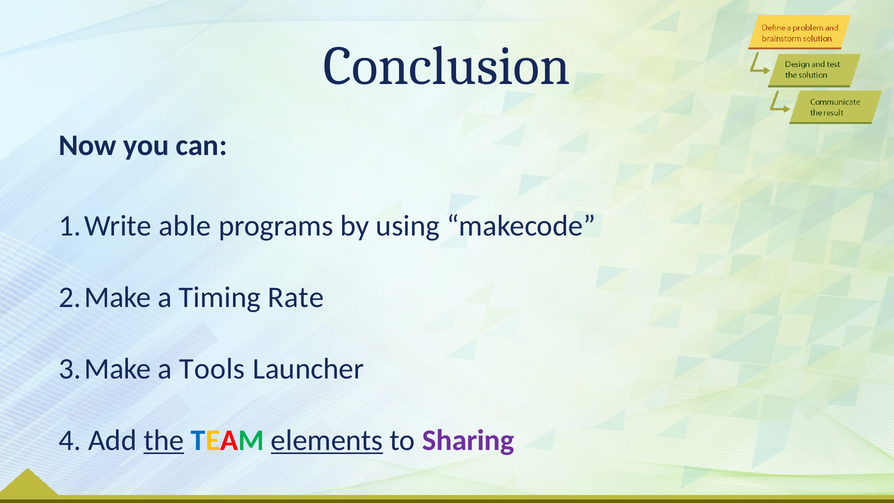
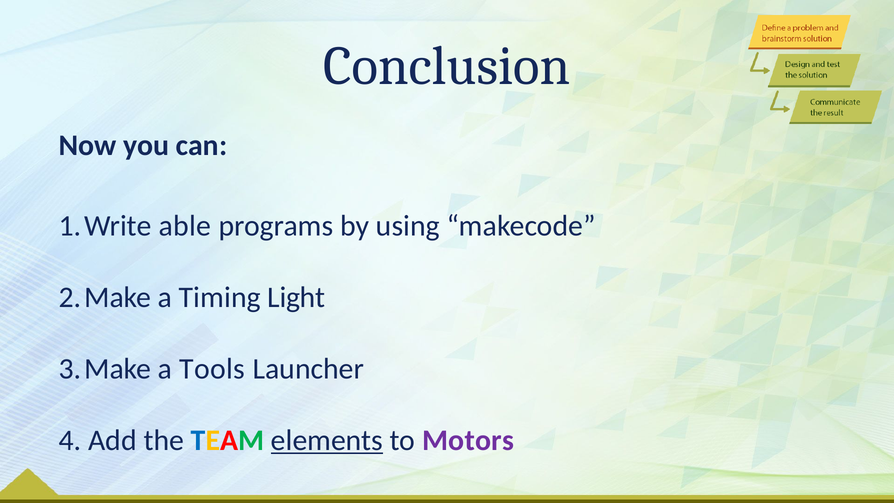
Rate: Rate -> Light
the underline: present -> none
Sharing: Sharing -> Motors
